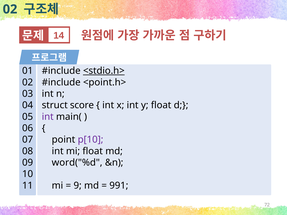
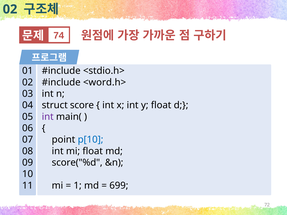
14: 14 -> 74
<stdio.h> underline: present -> none
<point.h>: <point.h> -> <word.h>
p[10 colour: purple -> blue
word("%d: word("%d -> score("%d
9: 9 -> 1
991: 991 -> 699
